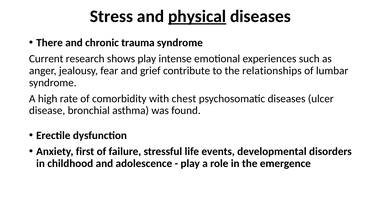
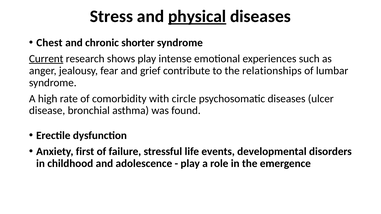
There: There -> Chest
trauma: trauma -> shorter
Current underline: none -> present
chest: chest -> circle
